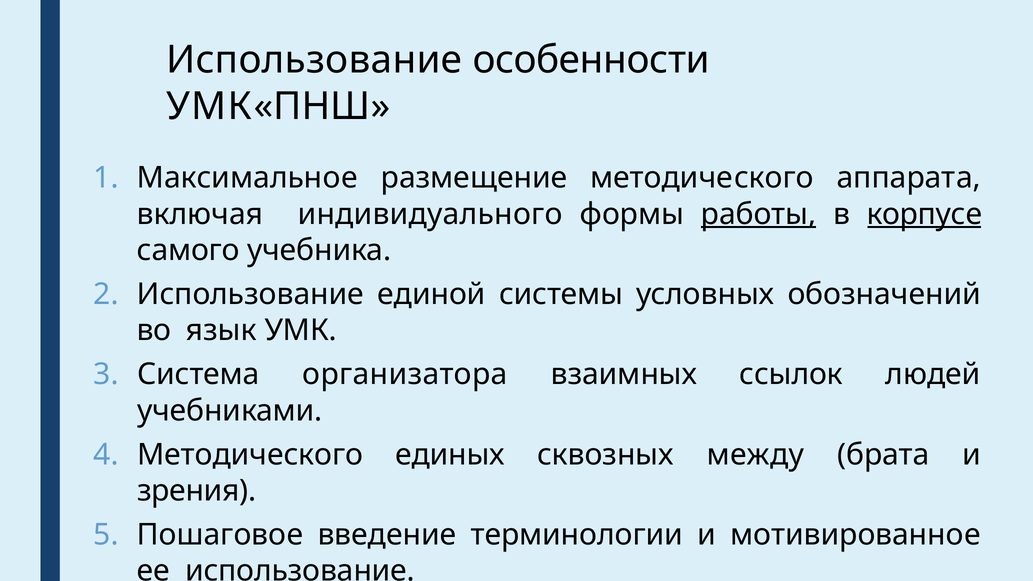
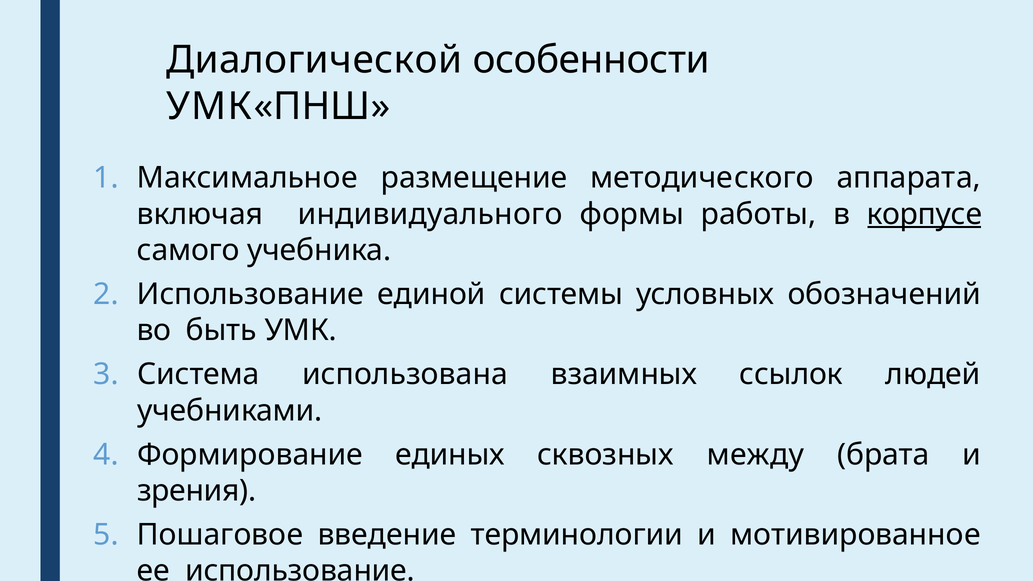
Использование at (314, 60): Использование -> Диалогической
работы underline: present -> none
язык: язык -> быть
организатора: организатора -> использована
Методического at (250, 455): Методического -> Формирование
